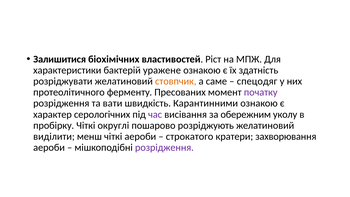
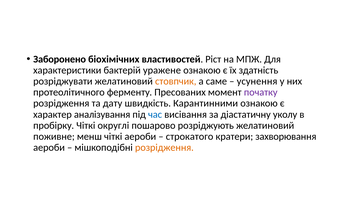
Залишитися: Залишитися -> Заборонено
спецодяг: спецодяг -> усунення
вати: вати -> дату
серологічних: серологічних -> аналізування
час colour: purple -> blue
обережним: обережним -> діастатичну
виділити: виділити -> поживне
розрідження at (164, 147) colour: purple -> orange
